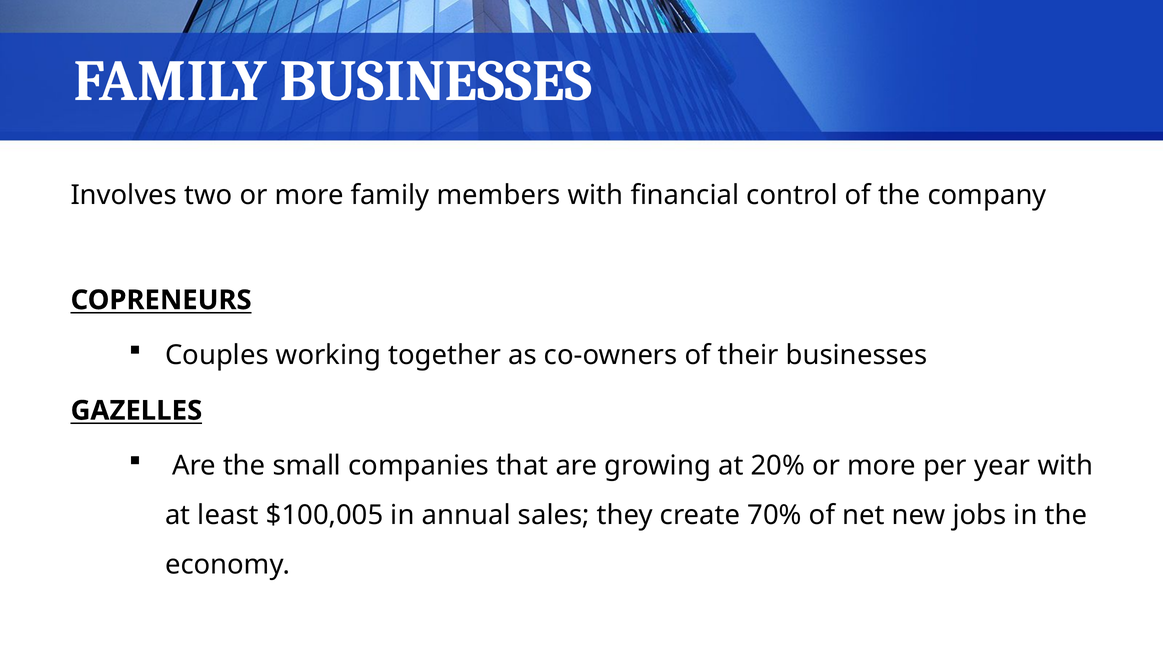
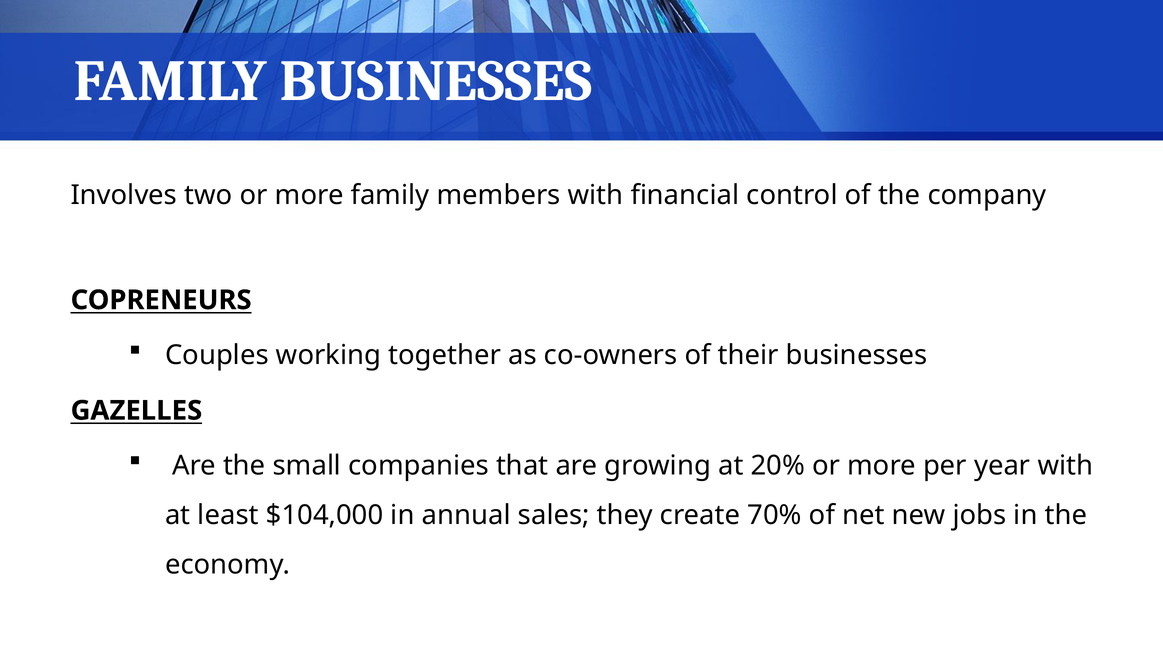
$100,005: $100,005 -> $104,000
